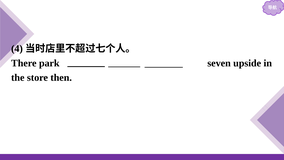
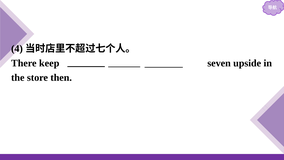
park: park -> keep
